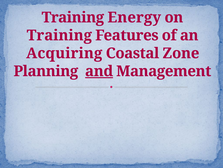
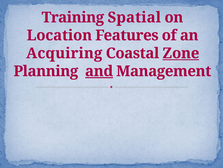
Energy: Energy -> Spatial
Training at (59, 35): Training -> Location
Zone underline: none -> present
